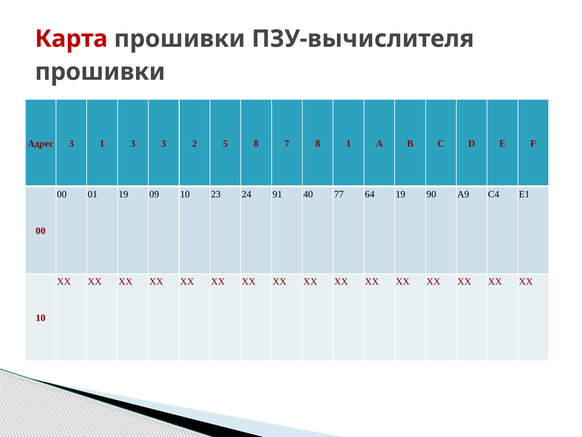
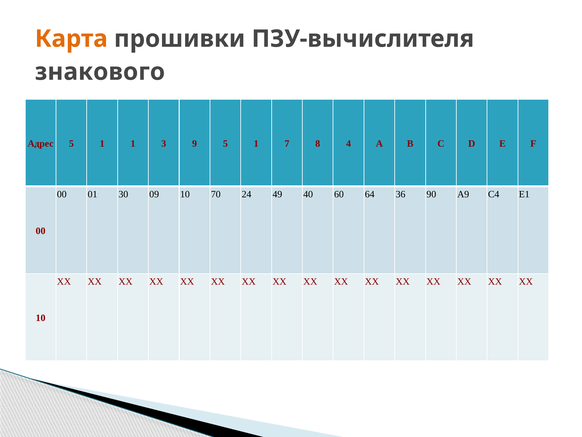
Карта colour: red -> orange
прошивки at (100, 72): прошивки -> знакового
Адрес 3: 3 -> 5
1 3: 3 -> 1
2: 2 -> 9
8 at (256, 143): 8 -> 1
8 1: 1 -> 4
01 19: 19 -> 30
23: 23 -> 70
91: 91 -> 49
77: 77 -> 60
64 19: 19 -> 36
